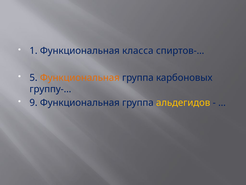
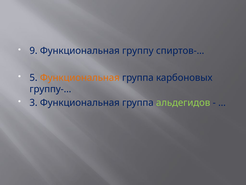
1: 1 -> 9
класса: класса -> группу
9: 9 -> 3
альдегидов colour: yellow -> light green
